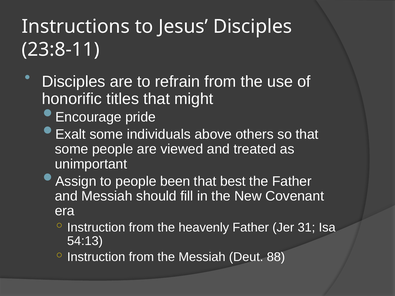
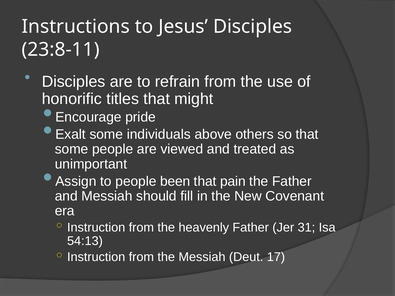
best: best -> pain
88: 88 -> 17
